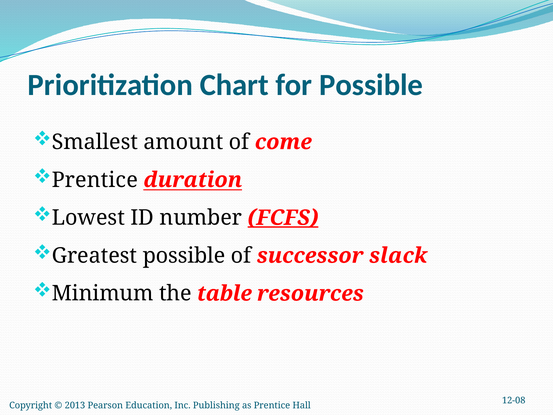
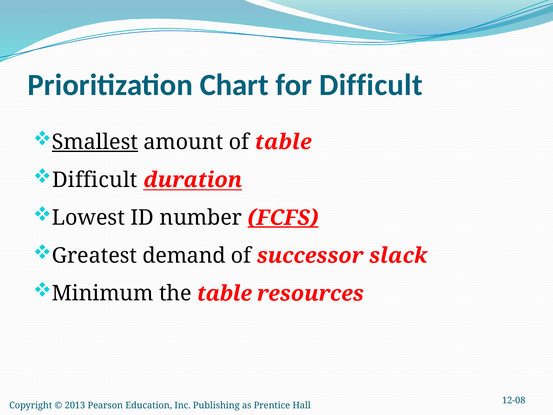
for Possible: Possible -> Difficult
Smallest underline: none -> present
of come: come -> table
Prentice at (95, 180): Prentice -> Difficult
Greatest possible: possible -> demand
